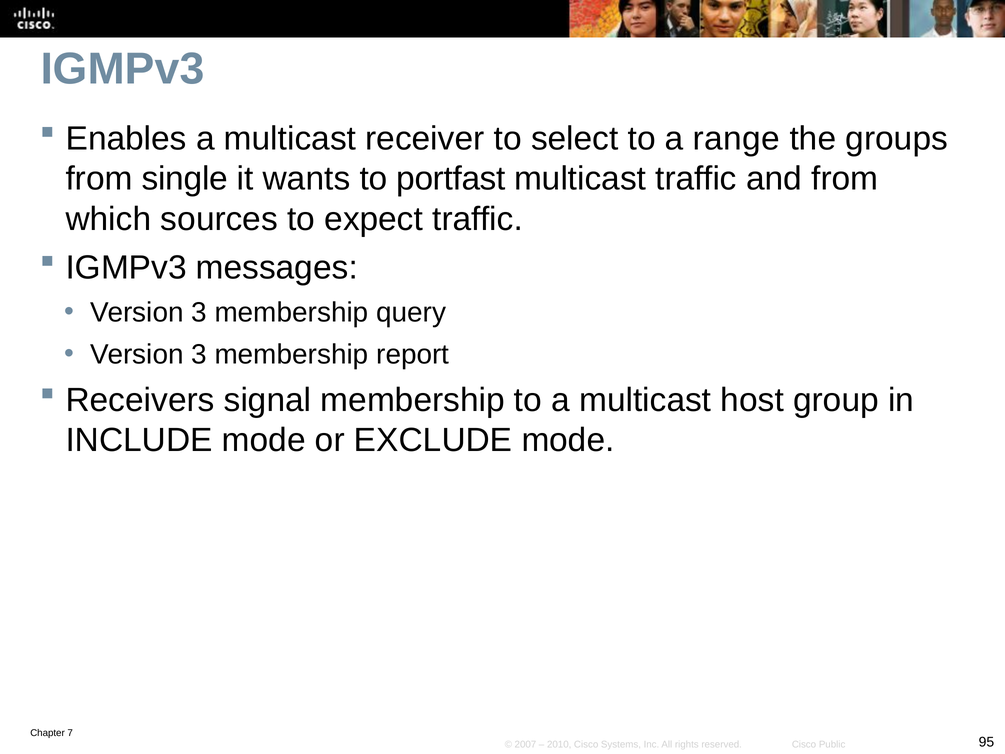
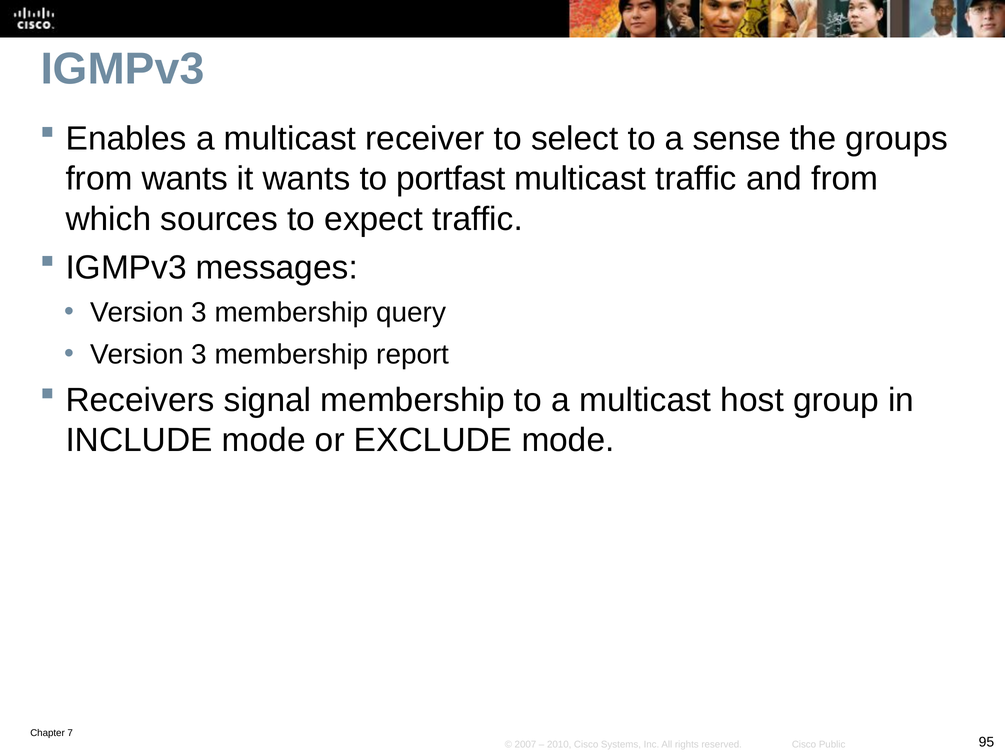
range: range -> sense
from single: single -> wants
